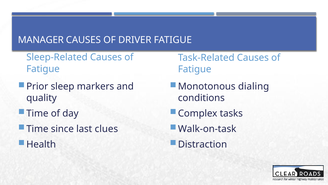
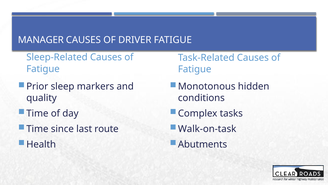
dialing: dialing -> hidden
clues: clues -> route
Distraction: Distraction -> Abutments
